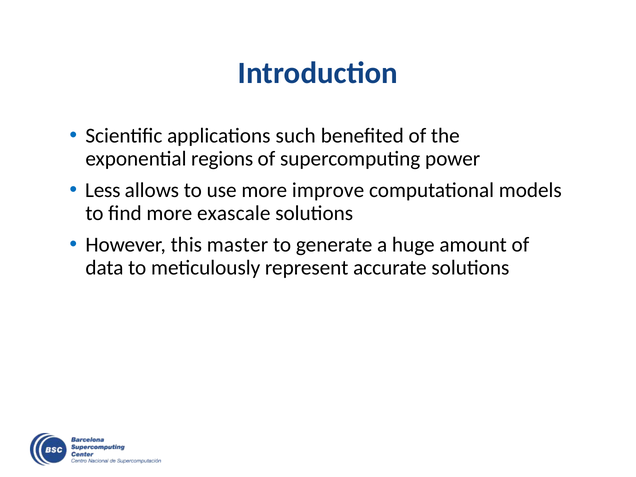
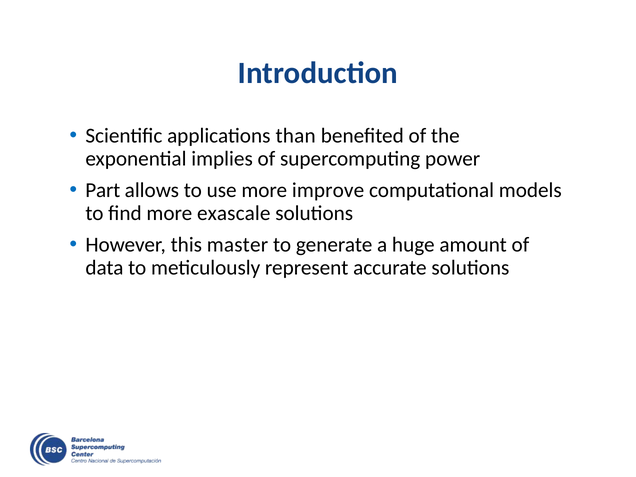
such: such -> than
regions: regions -> implies
Less: Less -> Part
